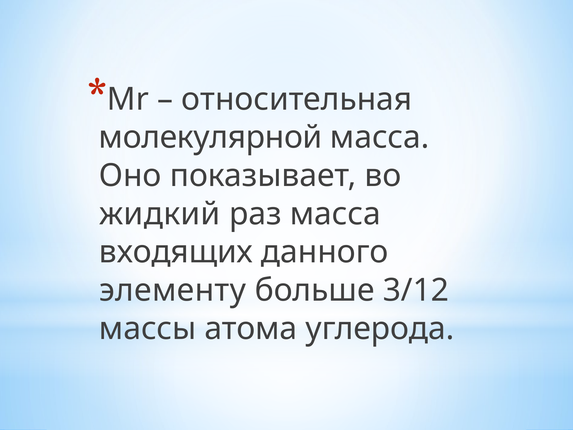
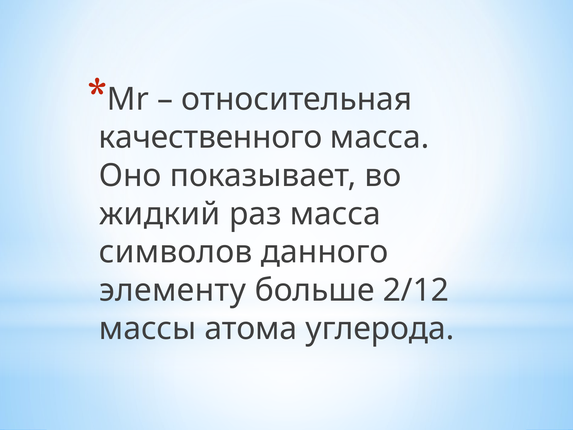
молекулярной: молекулярной -> качественного
входящих: входящих -> символов
3/12: 3/12 -> 2/12
